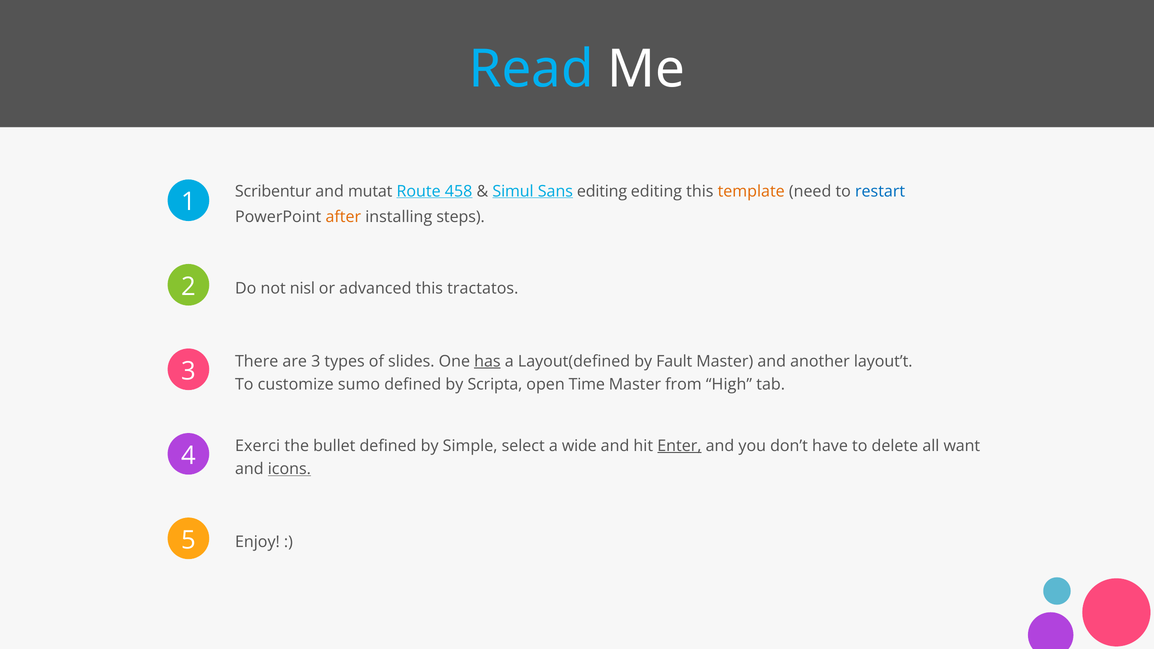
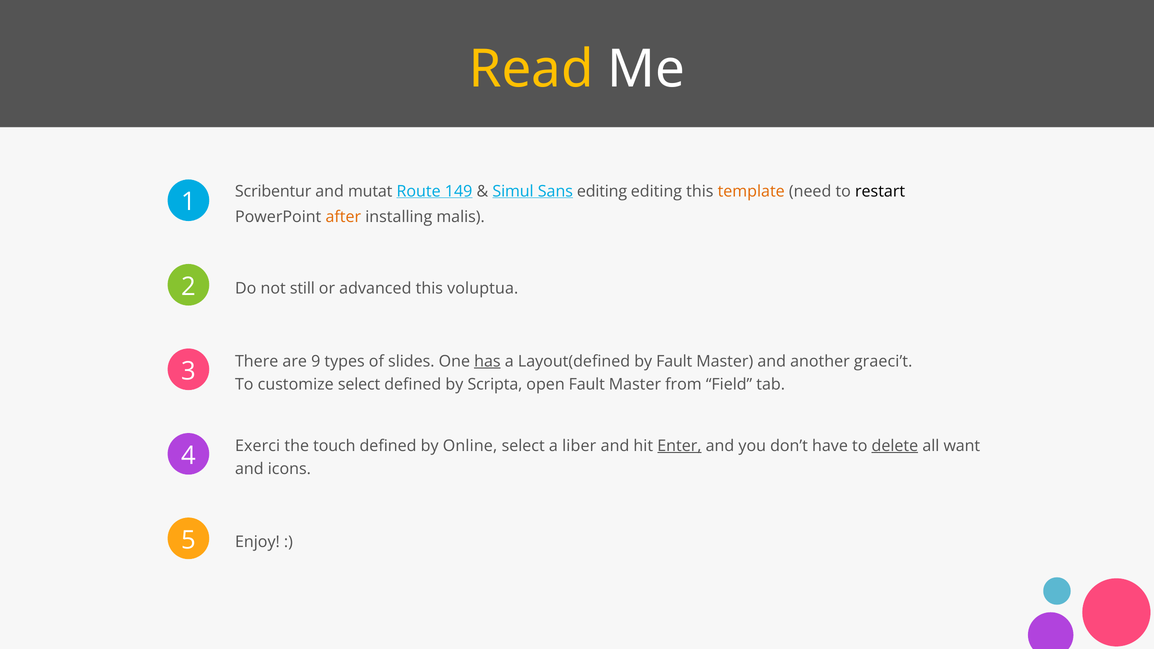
Read colour: light blue -> yellow
458: 458 -> 149
restart colour: blue -> black
steps: steps -> malis
nisl: nisl -> still
tractatos: tractatos -> voluptua
are 3: 3 -> 9
layout’t: layout’t -> graeci’t
customize sumo: sumo -> select
open Time: Time -> Fault
High: High -> Field
bullet: bullet -> touch
Simple: Simple -> Online
wide: wide -> liber
delete underline: none -> present
icons underline: present -> none
